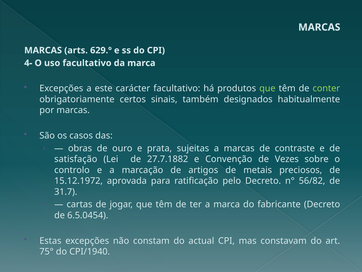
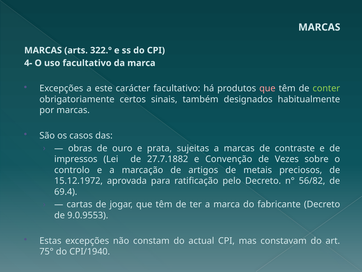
629.º: 629.º -> 322.º
que at (267, 88) colour: light green -> pink
satisfação: satisfação -> impressos
31.7: 31.7 -> 69.4
6.5.0454: 6.5.0454 -> 9.0.9553
